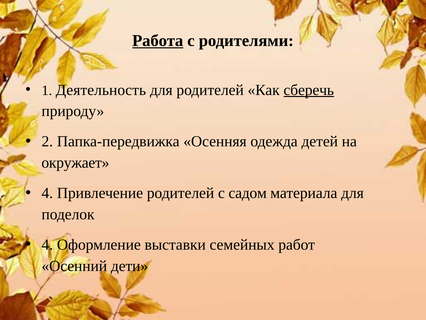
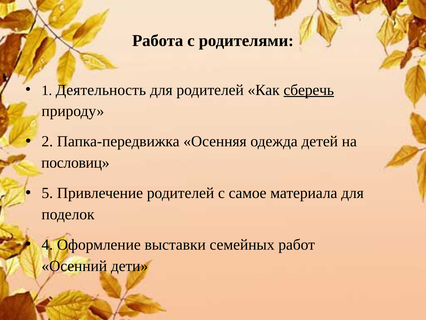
Работа underline: present -> none
окружает: окружает -> пословиц
4 at (47, 193): 4 -> 5
садом: садом -> самое
